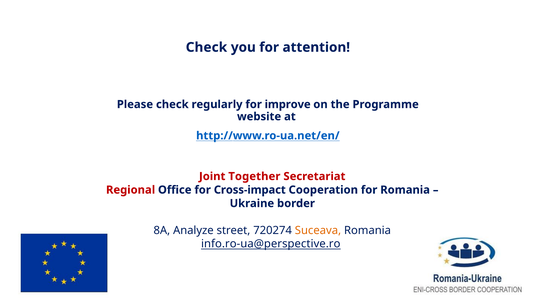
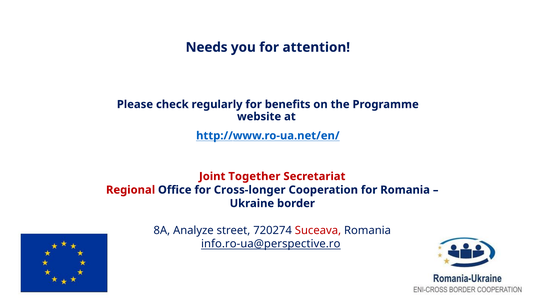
Check at (206, 47): Check -> Needs
improve: improve -> benefits
Cross-impact: Cross-impact -> Cross-longer
Suceava colour: orange -> red
